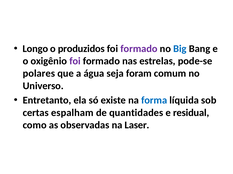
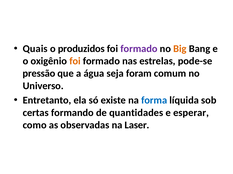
Longo: Longo -> Quais
Big colour: blue -> orange
foi at (75, 61) colour: purple -> orange
polares: polares -> pressão
espalham: espalham -> formando
residual: residual -> esperar
